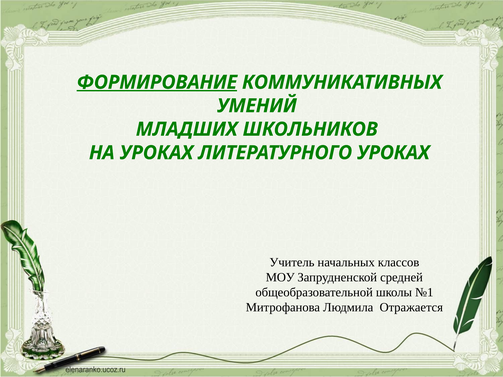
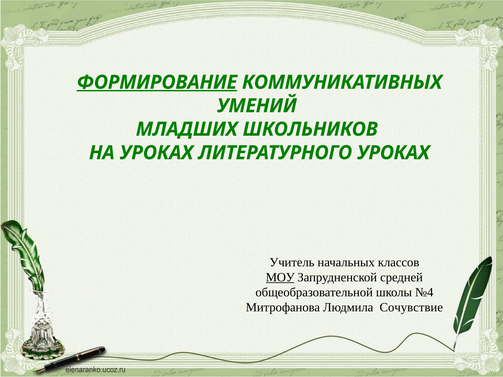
МОУ underline: none -> present
№1: №1 -> №4
Отражается: Отражается -> Сочувствие
